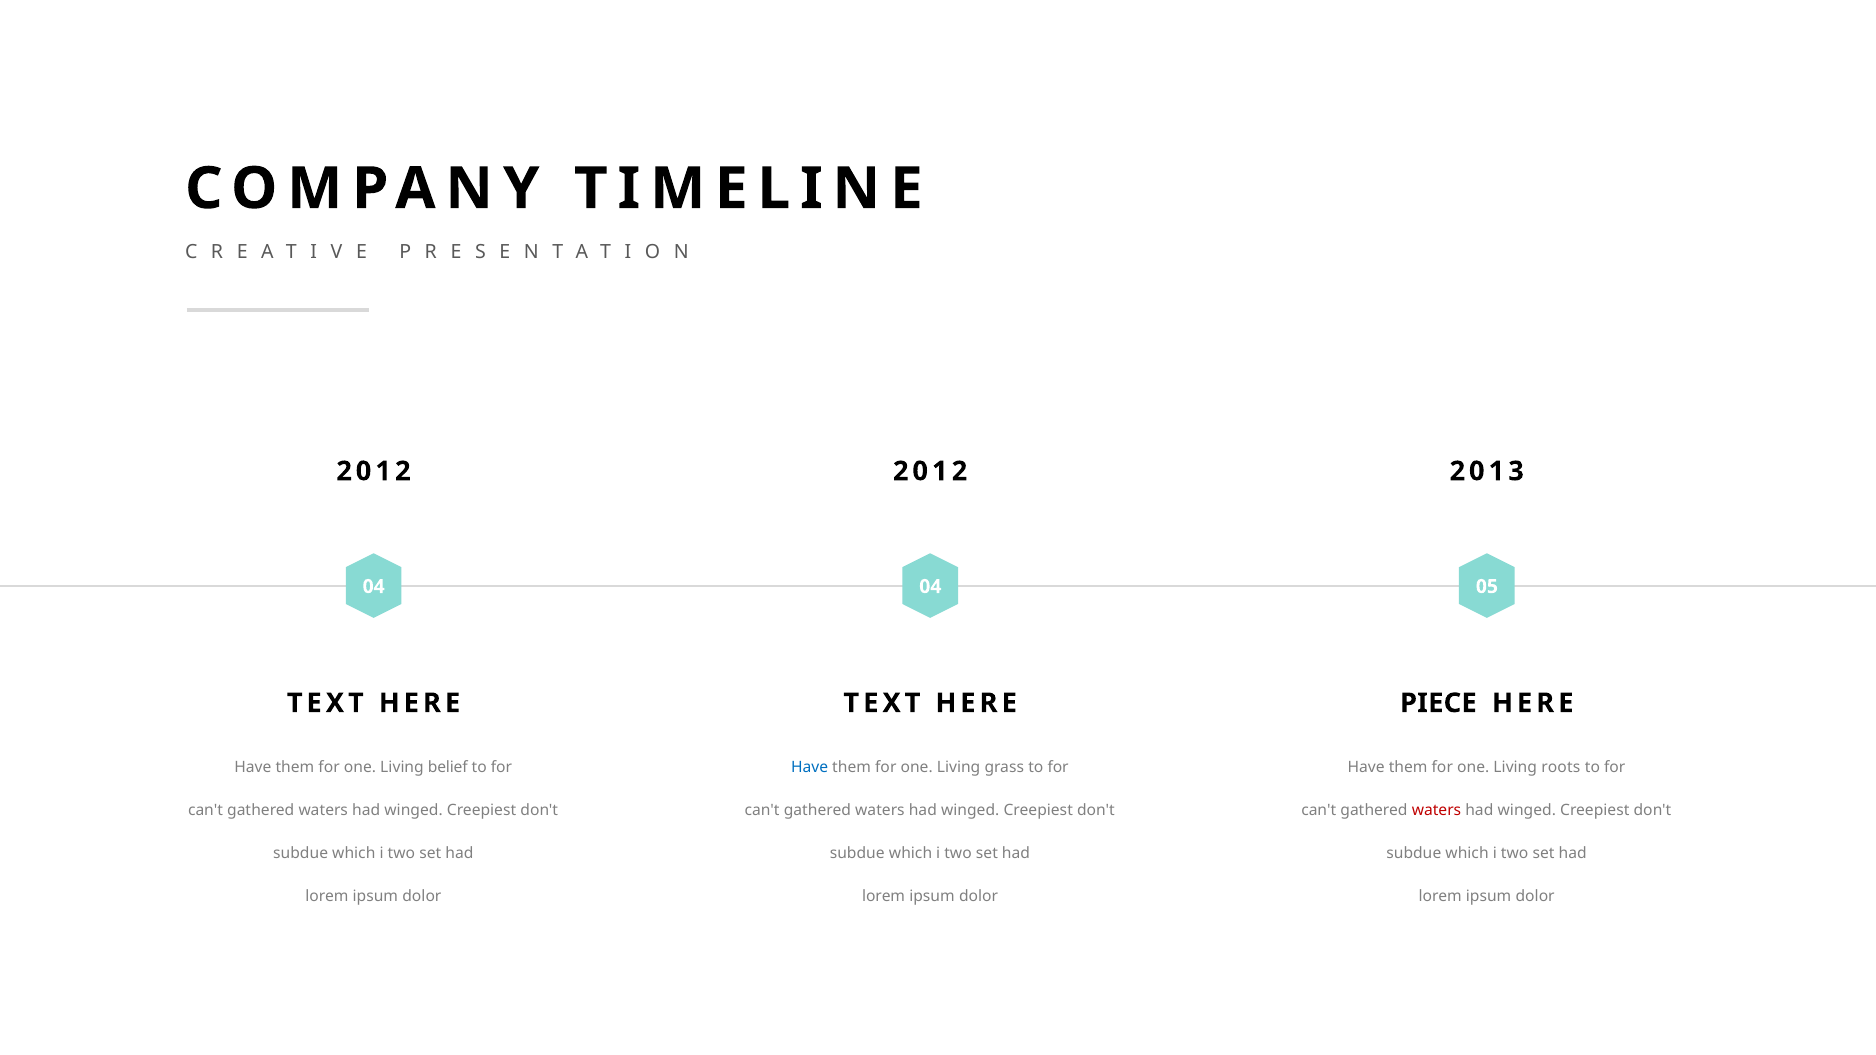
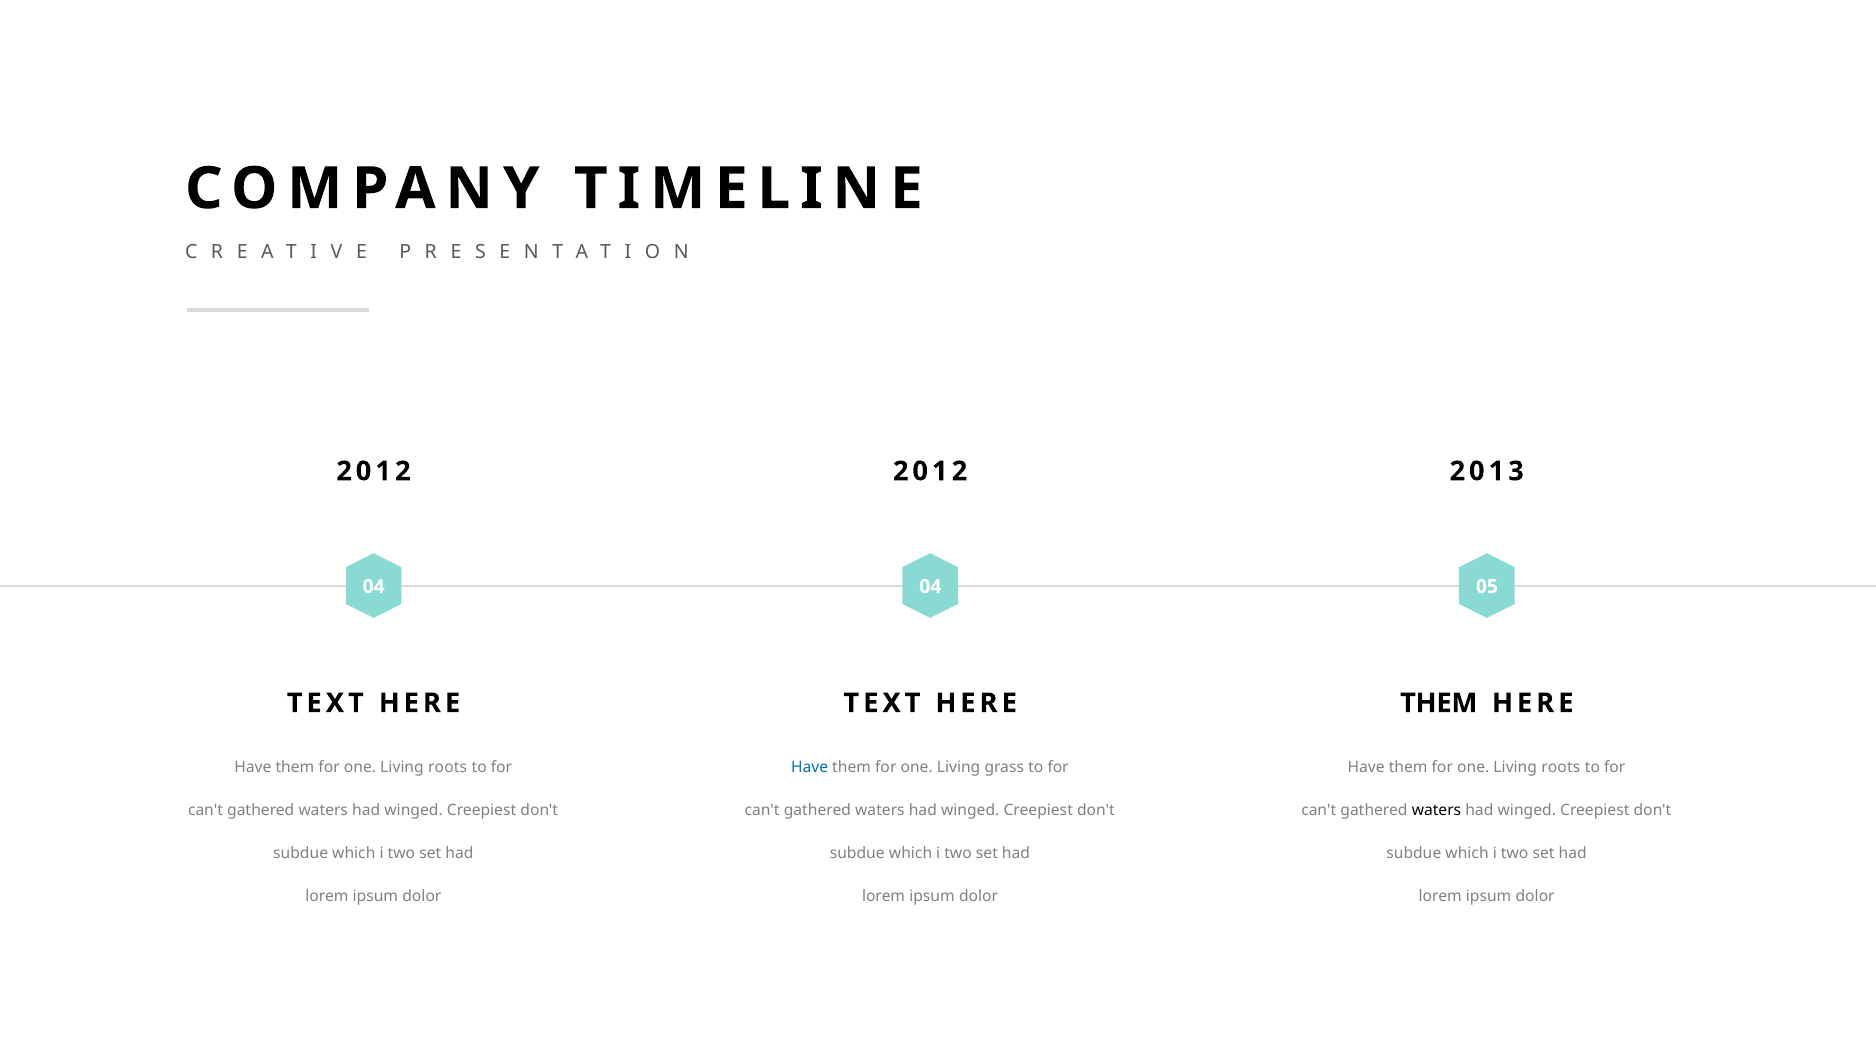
PIECE at (1438, 703): PIECE -> THEM
belief at (448, 768): belief -> roots
waters at (1436, 811) colour: red -> black
